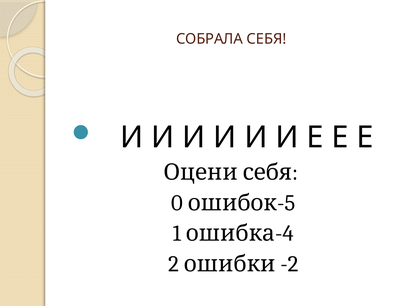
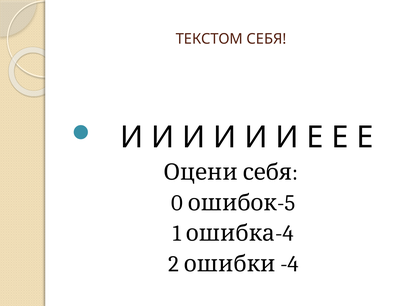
СОБРАЛА: СОБРАЛА -> ТЕКСТОМ
2 -2: -2 -> -4
